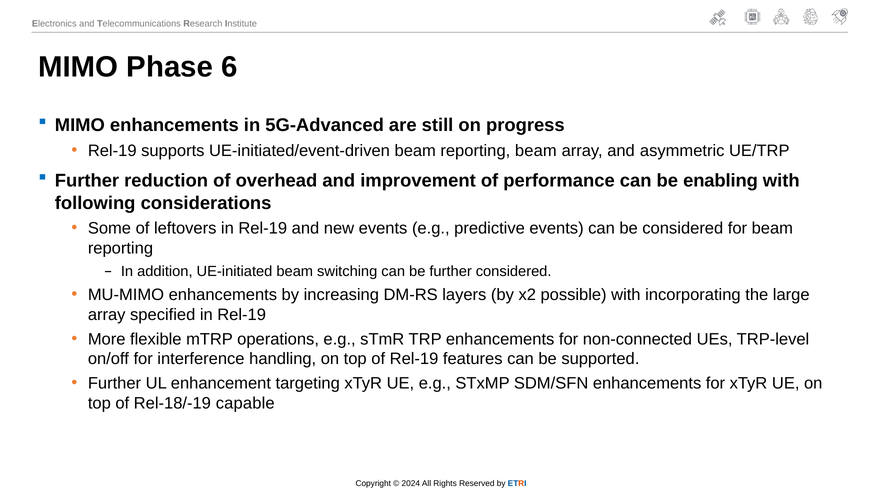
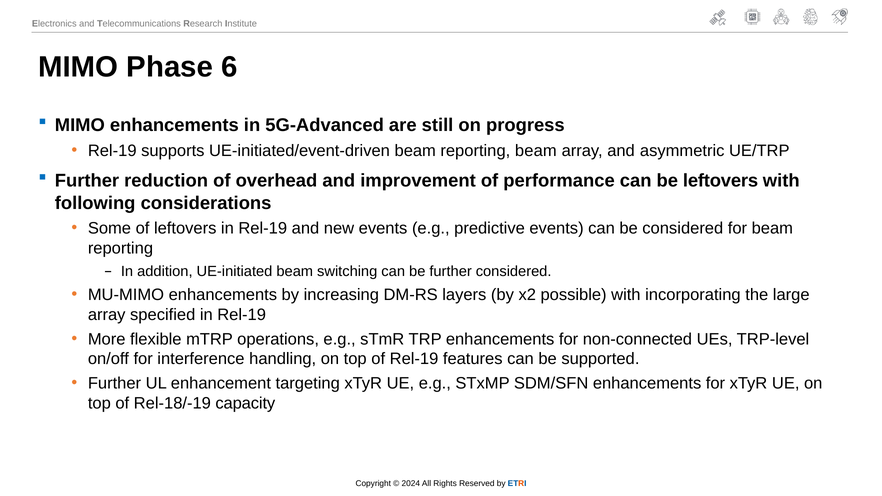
be enabling: enabling -> leftovers
capable: capable -> capacity
